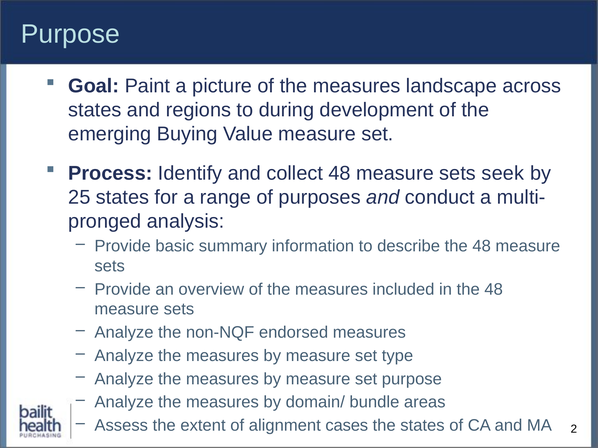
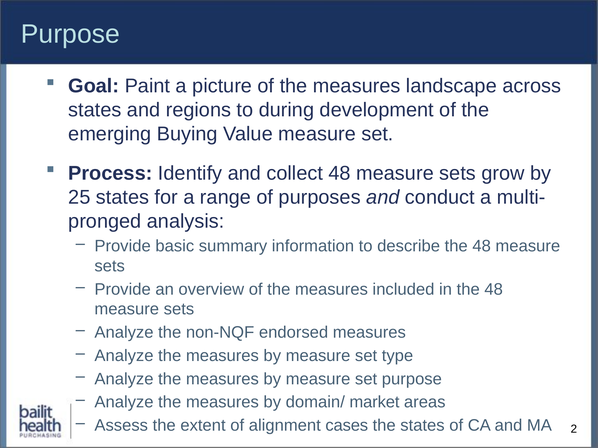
seek: seek -> grow
bundle: bundle -> market
